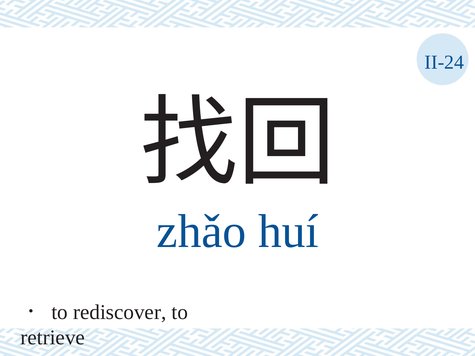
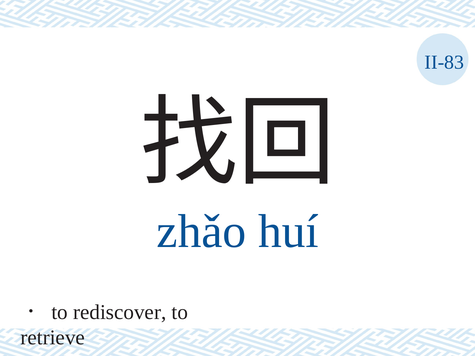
II-24: II-24 -> II-83
